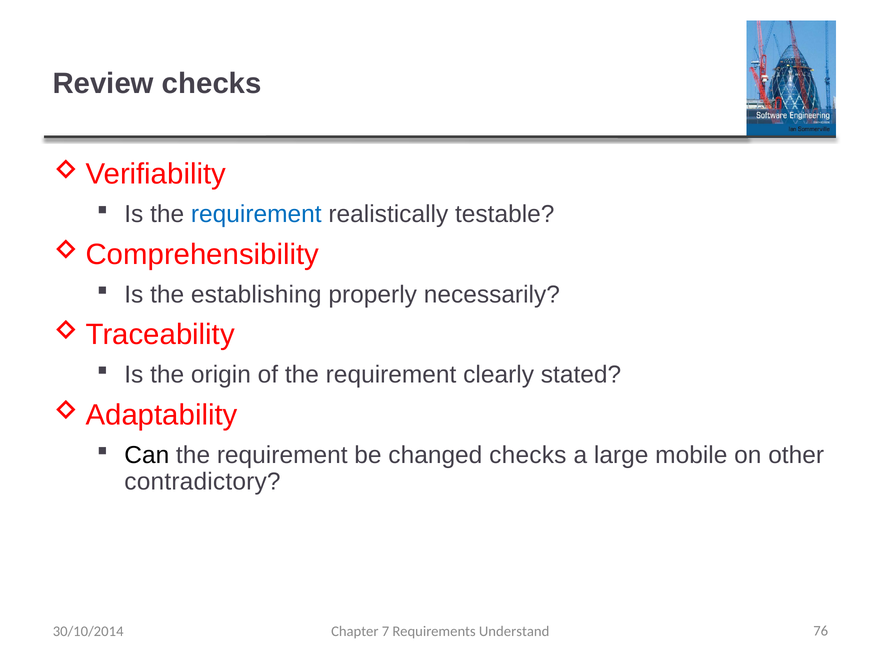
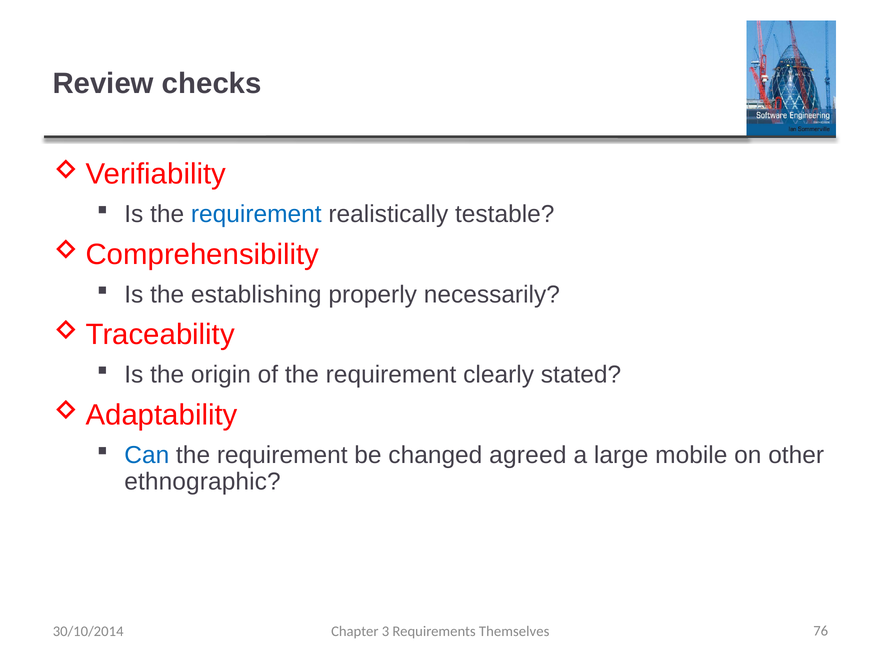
Can colour: black -> blue
changed checks: checks -> agreed
contradictory: contradictory -> ethnographic
7: 7 -> 3
Understand: Understand -> Themselves
